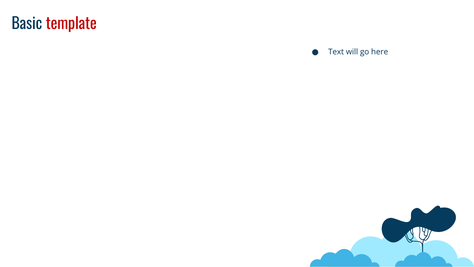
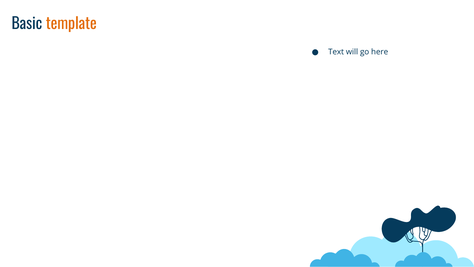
template colour: red -> orange
